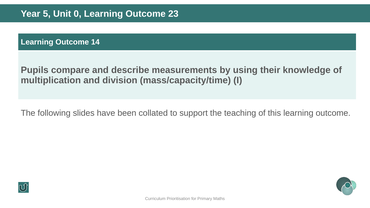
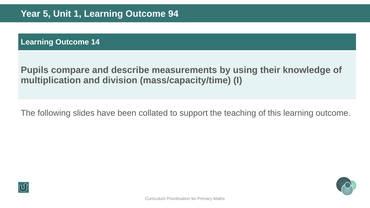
0: 0 -> 1
23: 23 -> 94
